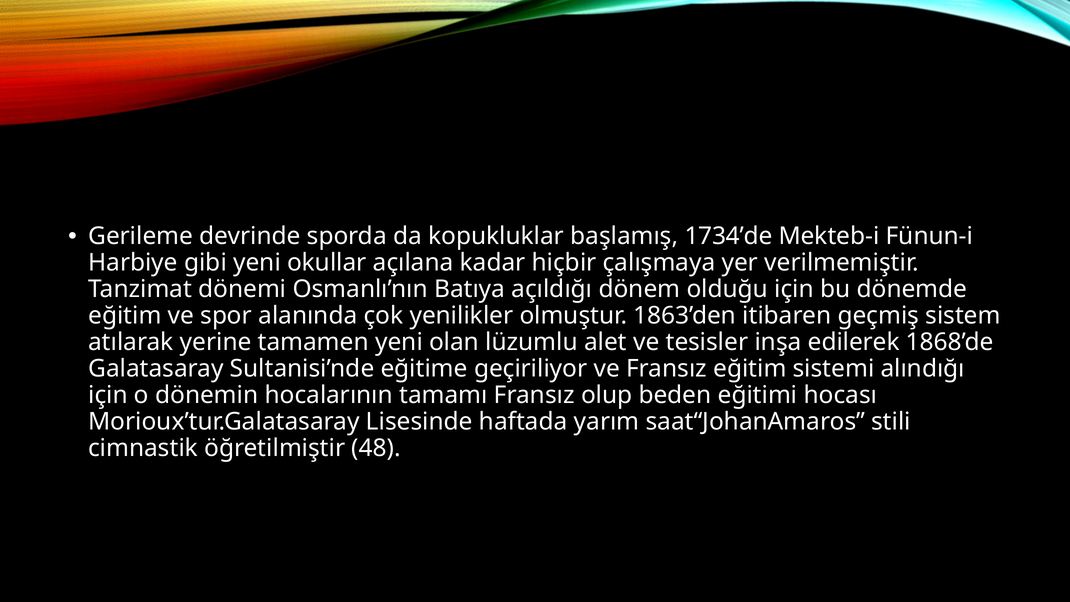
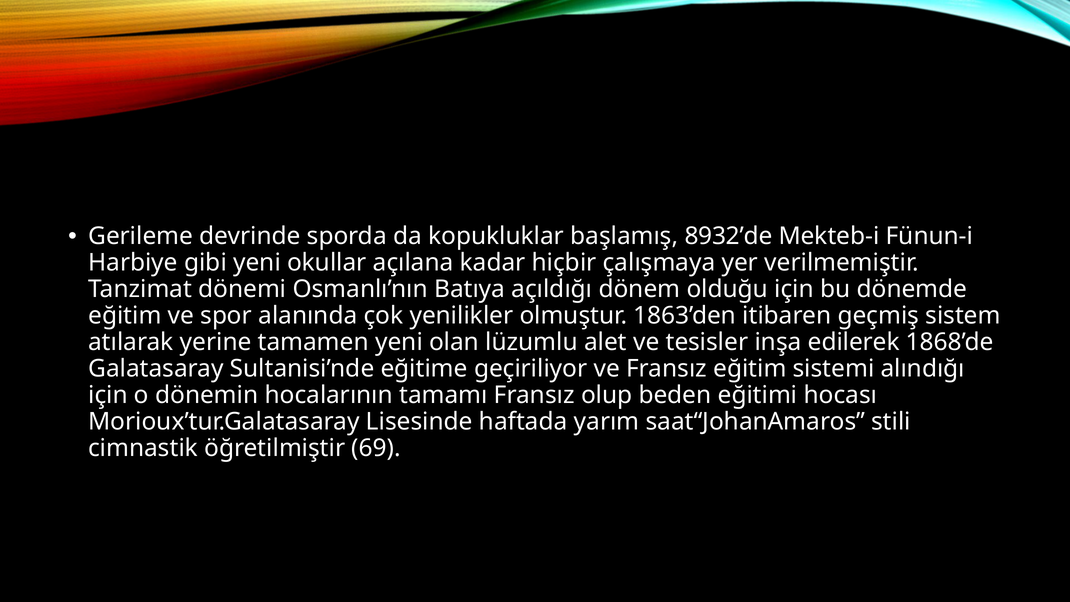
1734’de: 1734’de -> 8932’de
48: 48 -> 69
